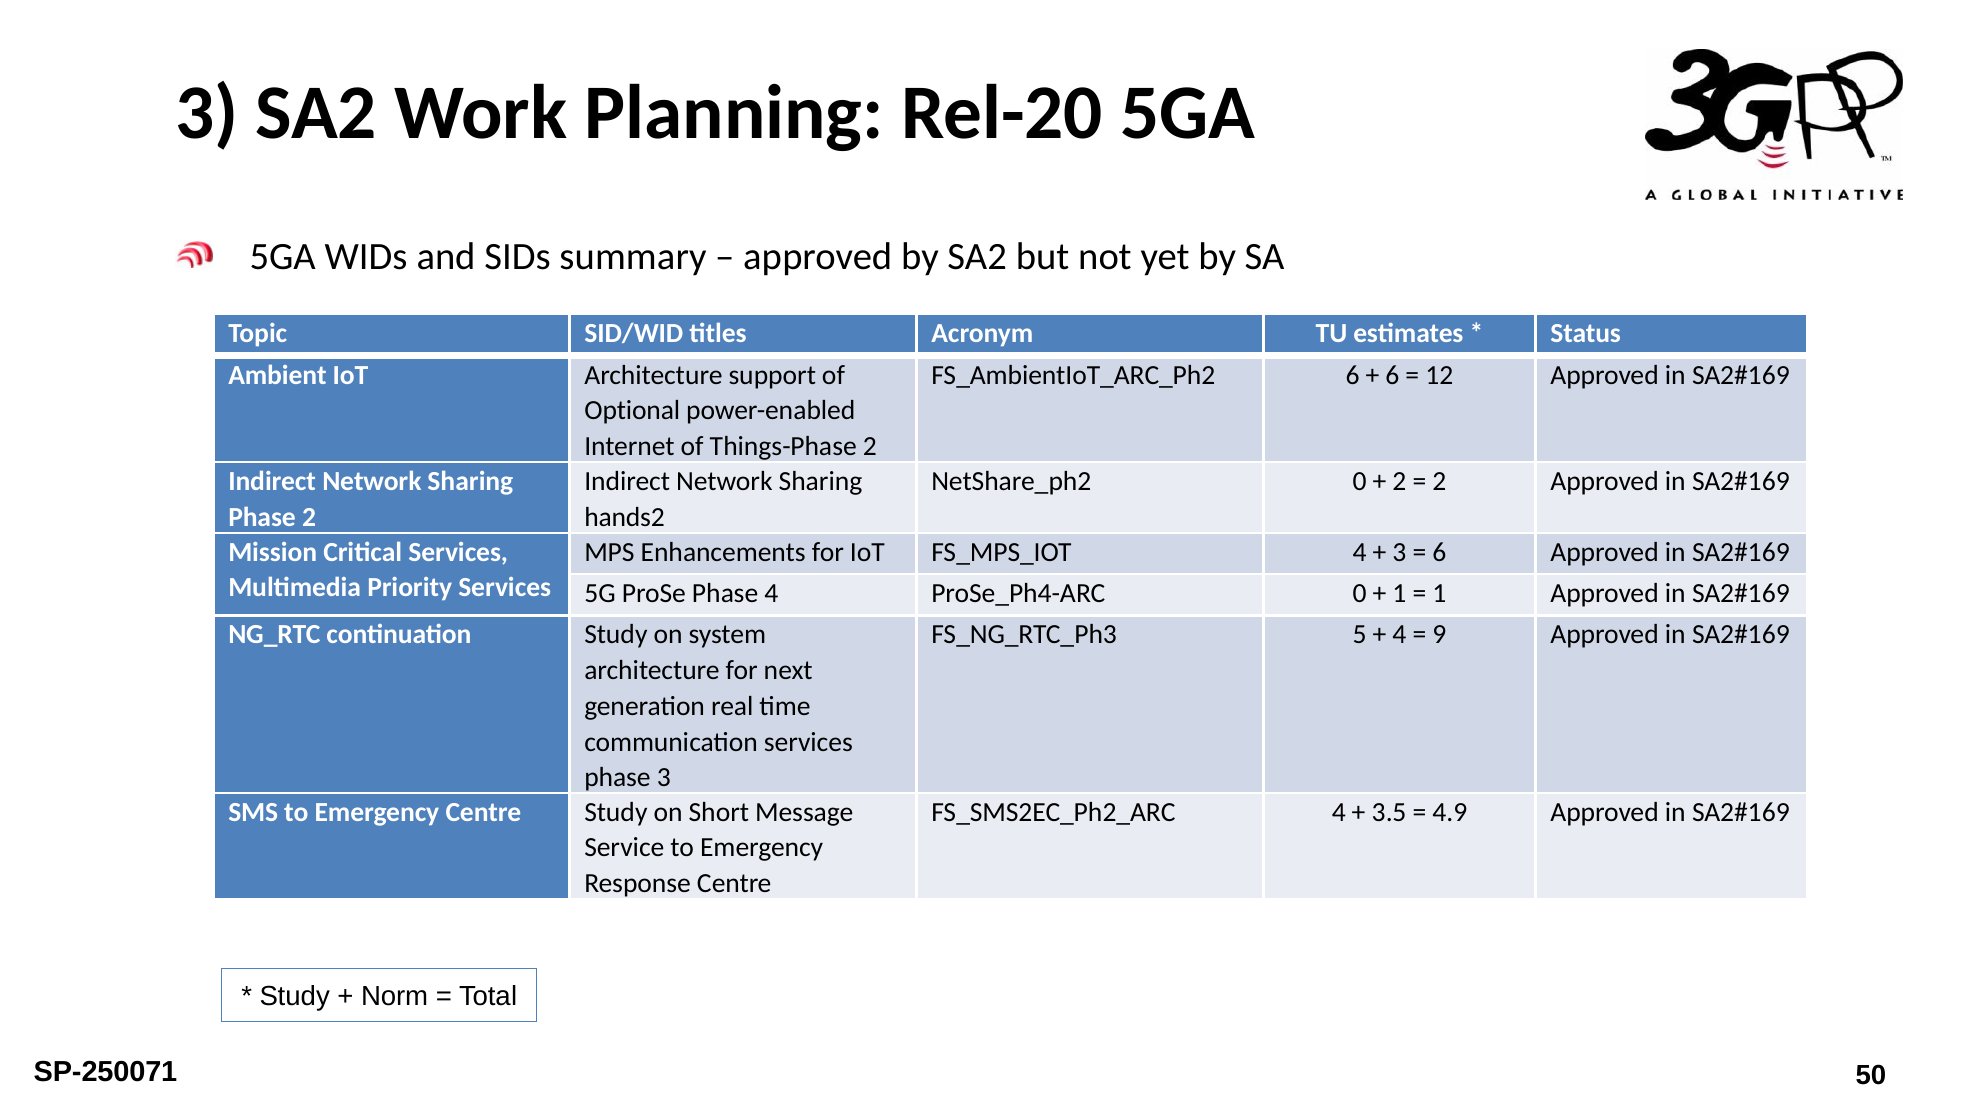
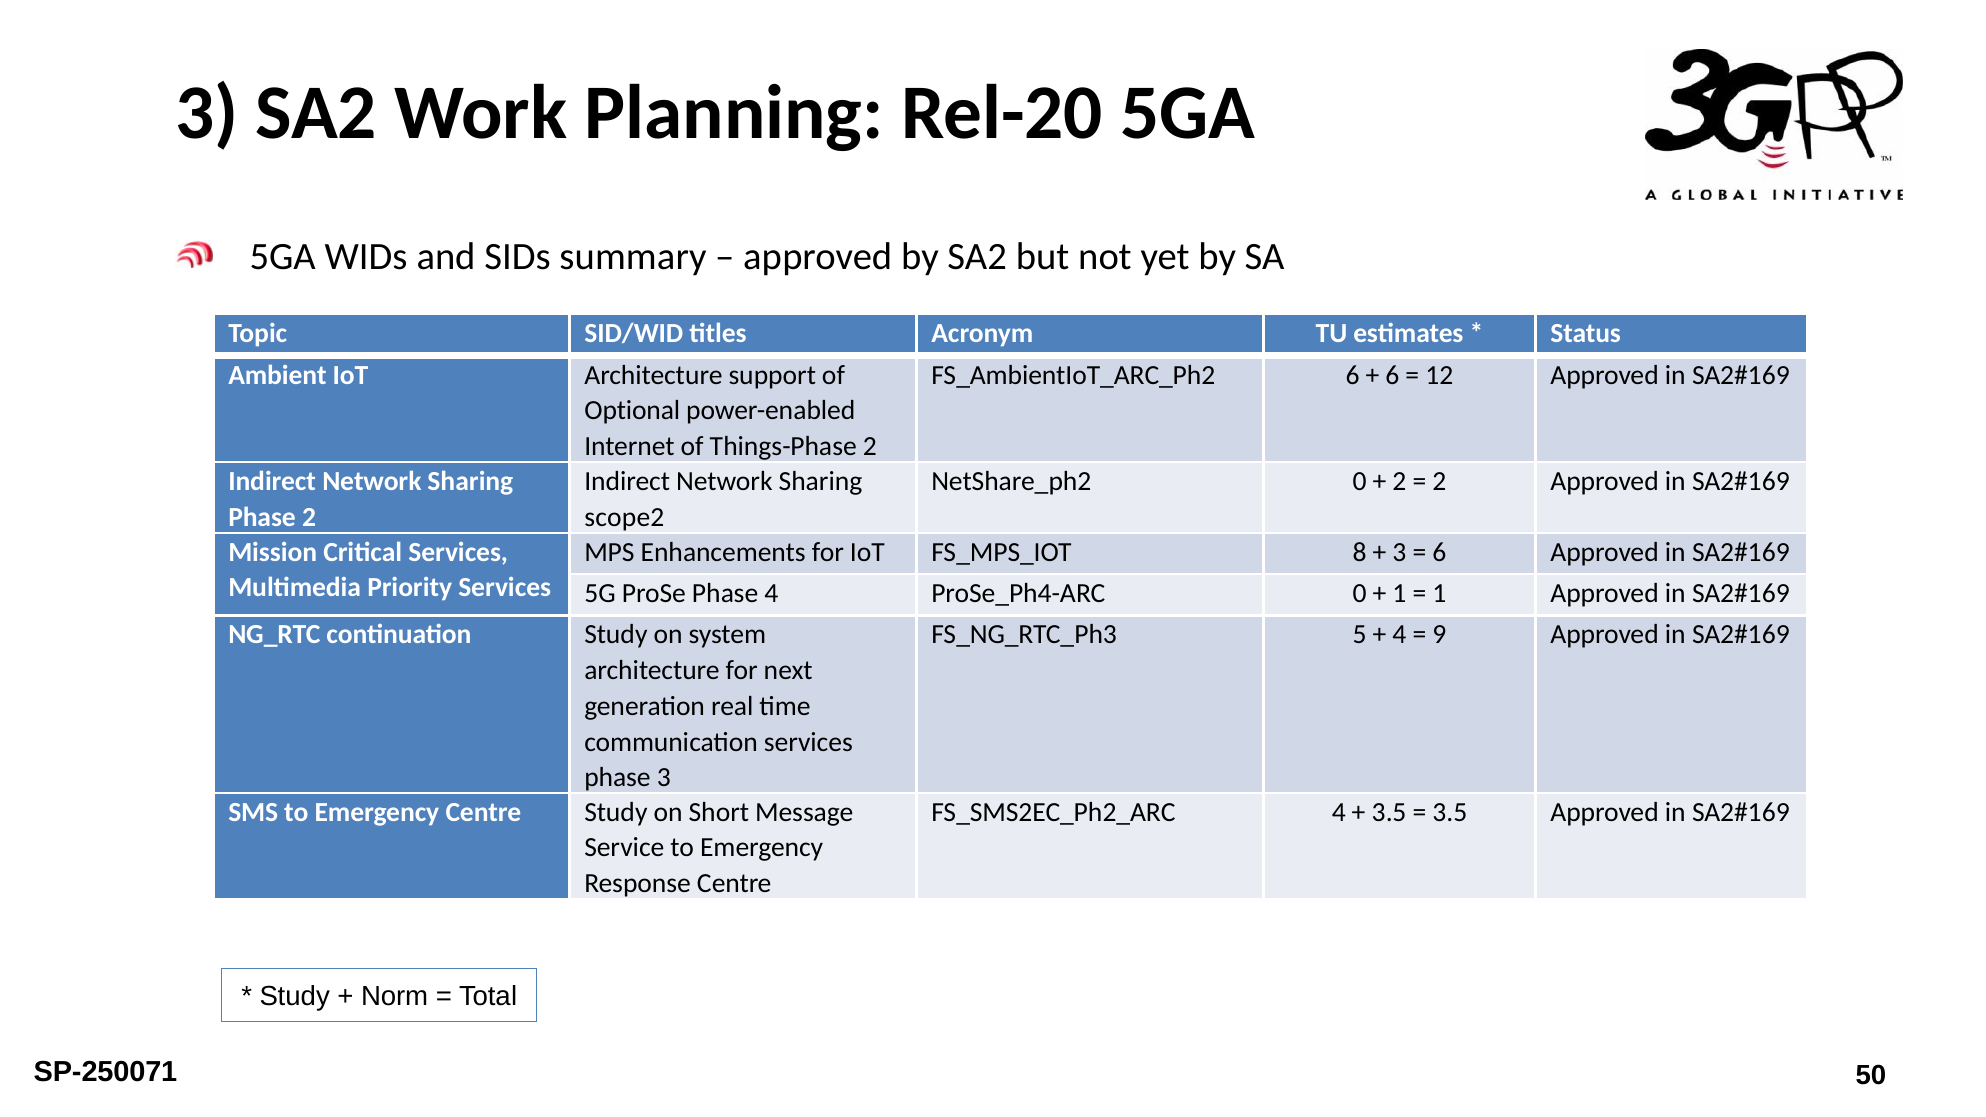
hands2: hands2 -> scope2
4 at (1360, 552): 4 -> 8
4.9 at (1450, 812): 4.9 -> 3.5
